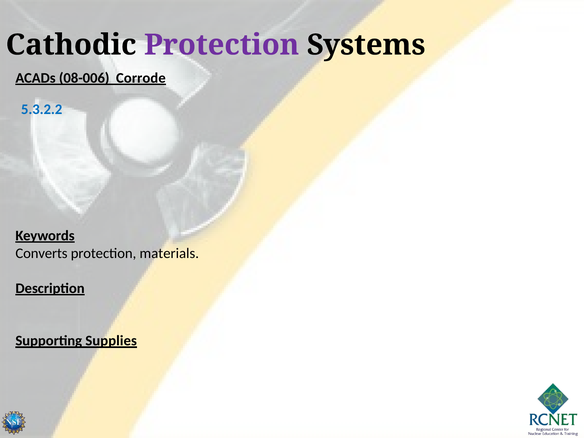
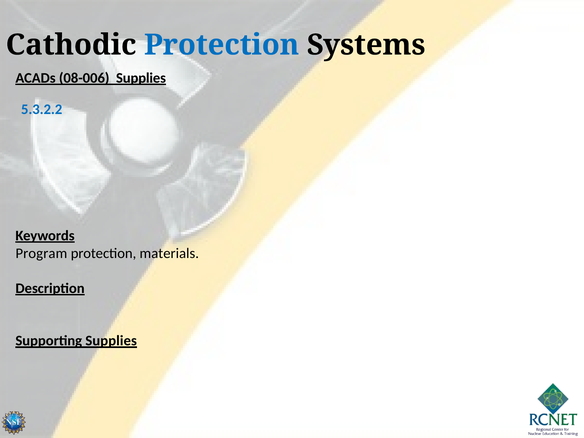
Protection at (222, 45) colour: purple -> blue
08-006 Corrode: Corrode -> Supplies
Converts: Converts -> Program
